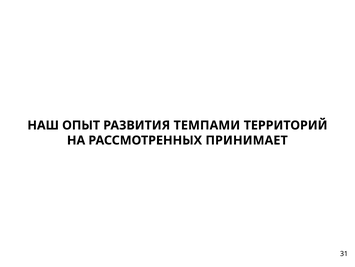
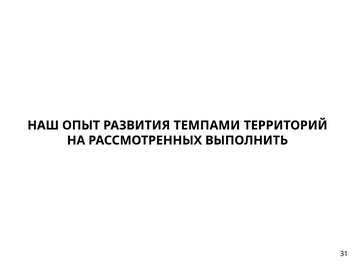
ПРИНИМАЕТ: ПРИНИМАЕТ -> ВЫПОЛНИТЬ
